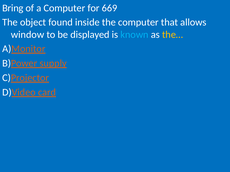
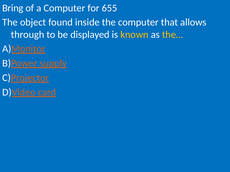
669: 669 -> 655
window: window -> through
known colour: light blue -> yellow
